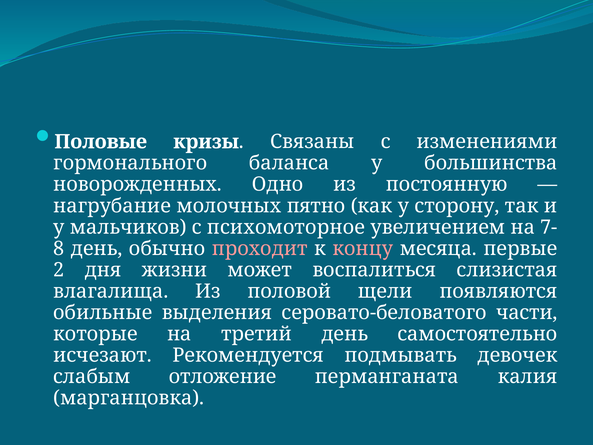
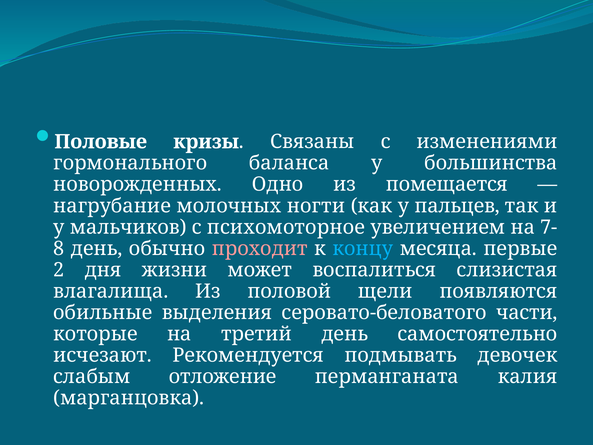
постоянную: постоянную -> помещается
пятно: пятно -> ногти
сторону: сторону -> пальцев
концу colour: pink -> light blue
